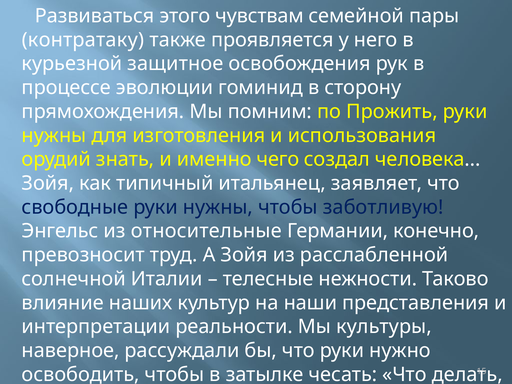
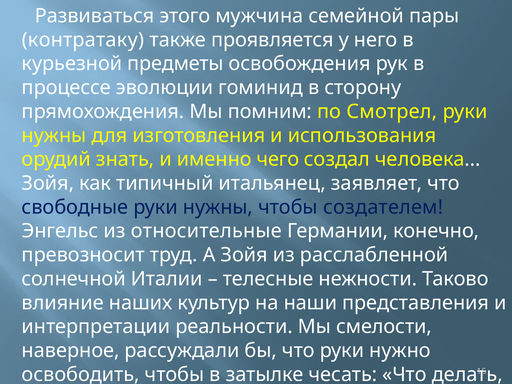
чувствам: чувствам -> мужчина
защитное: защитное -> предметы
Прожить: Прожить -> Смотрел
заботливую: заботливую -> создателем
культуры: культуры -> смелости
